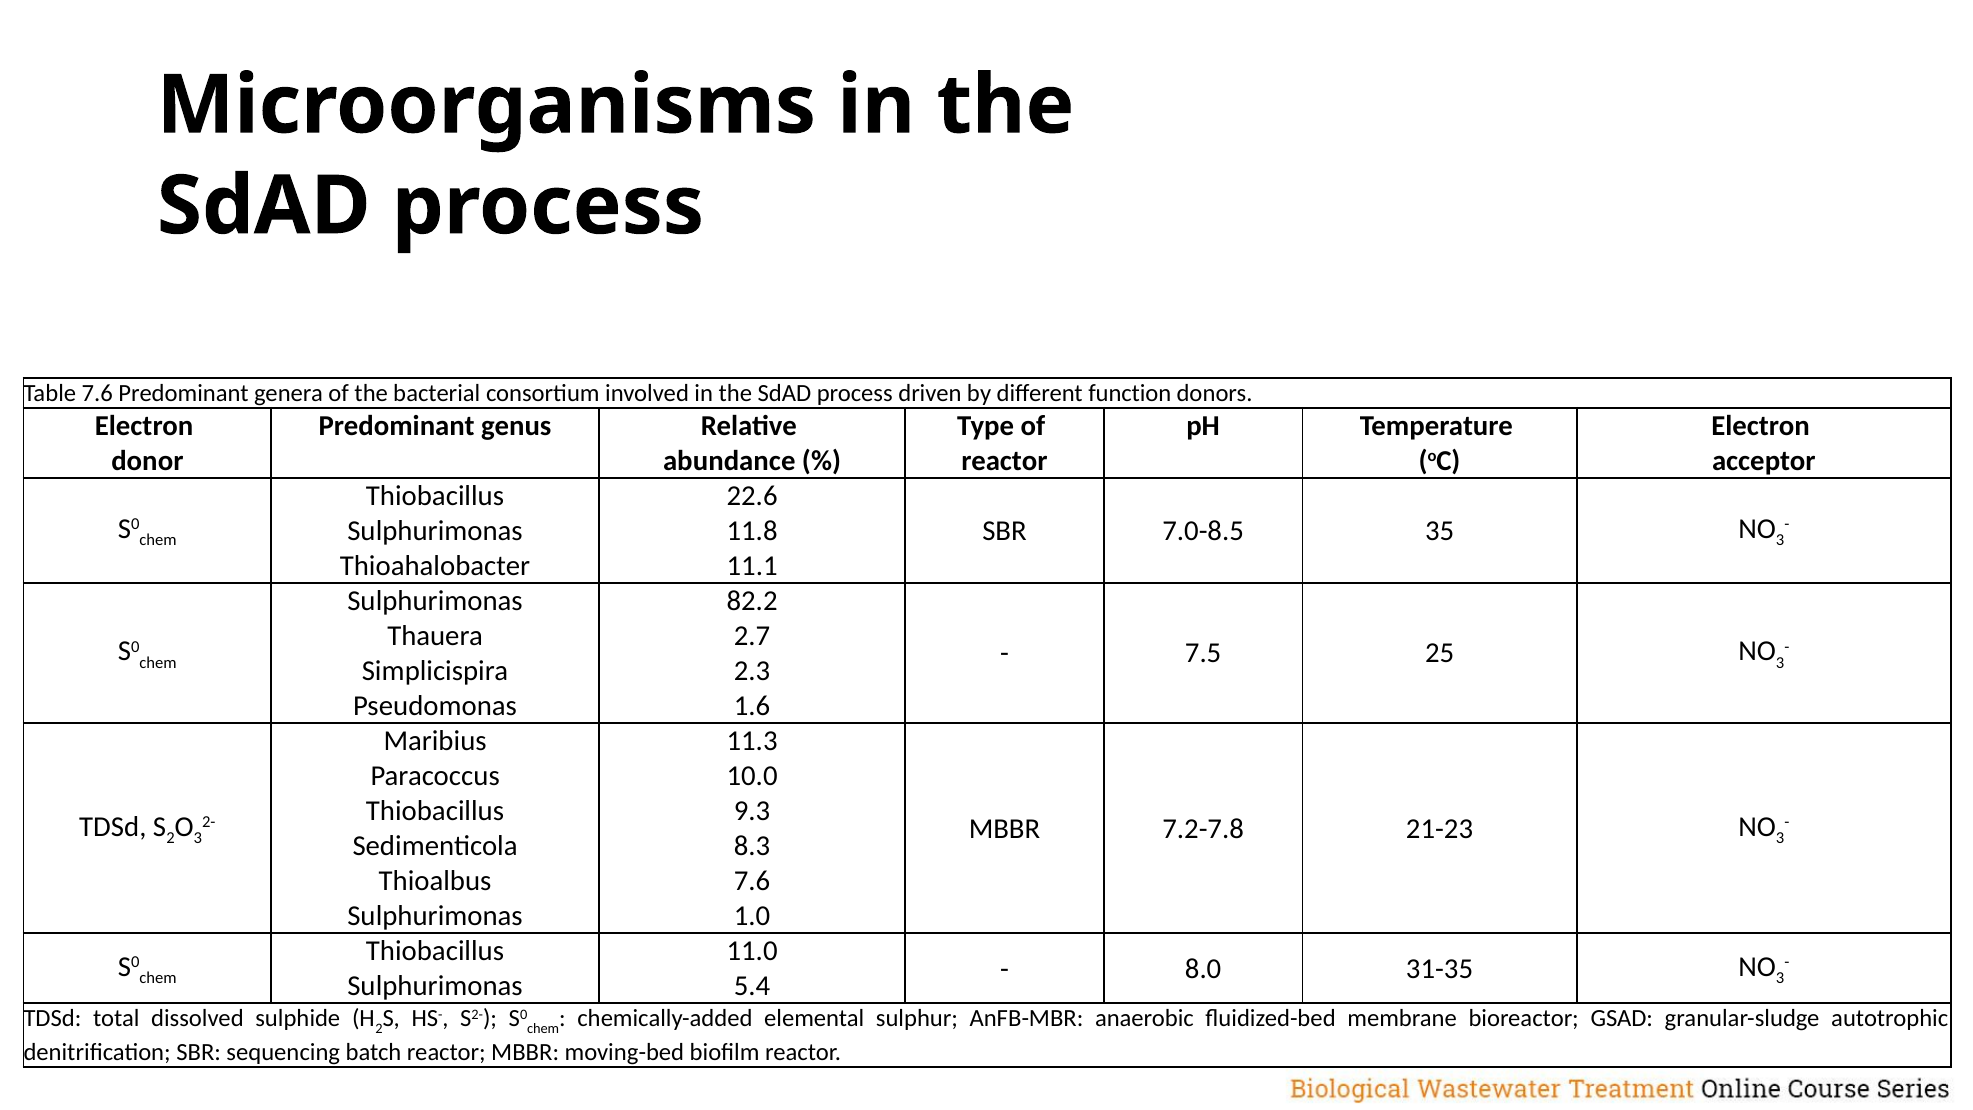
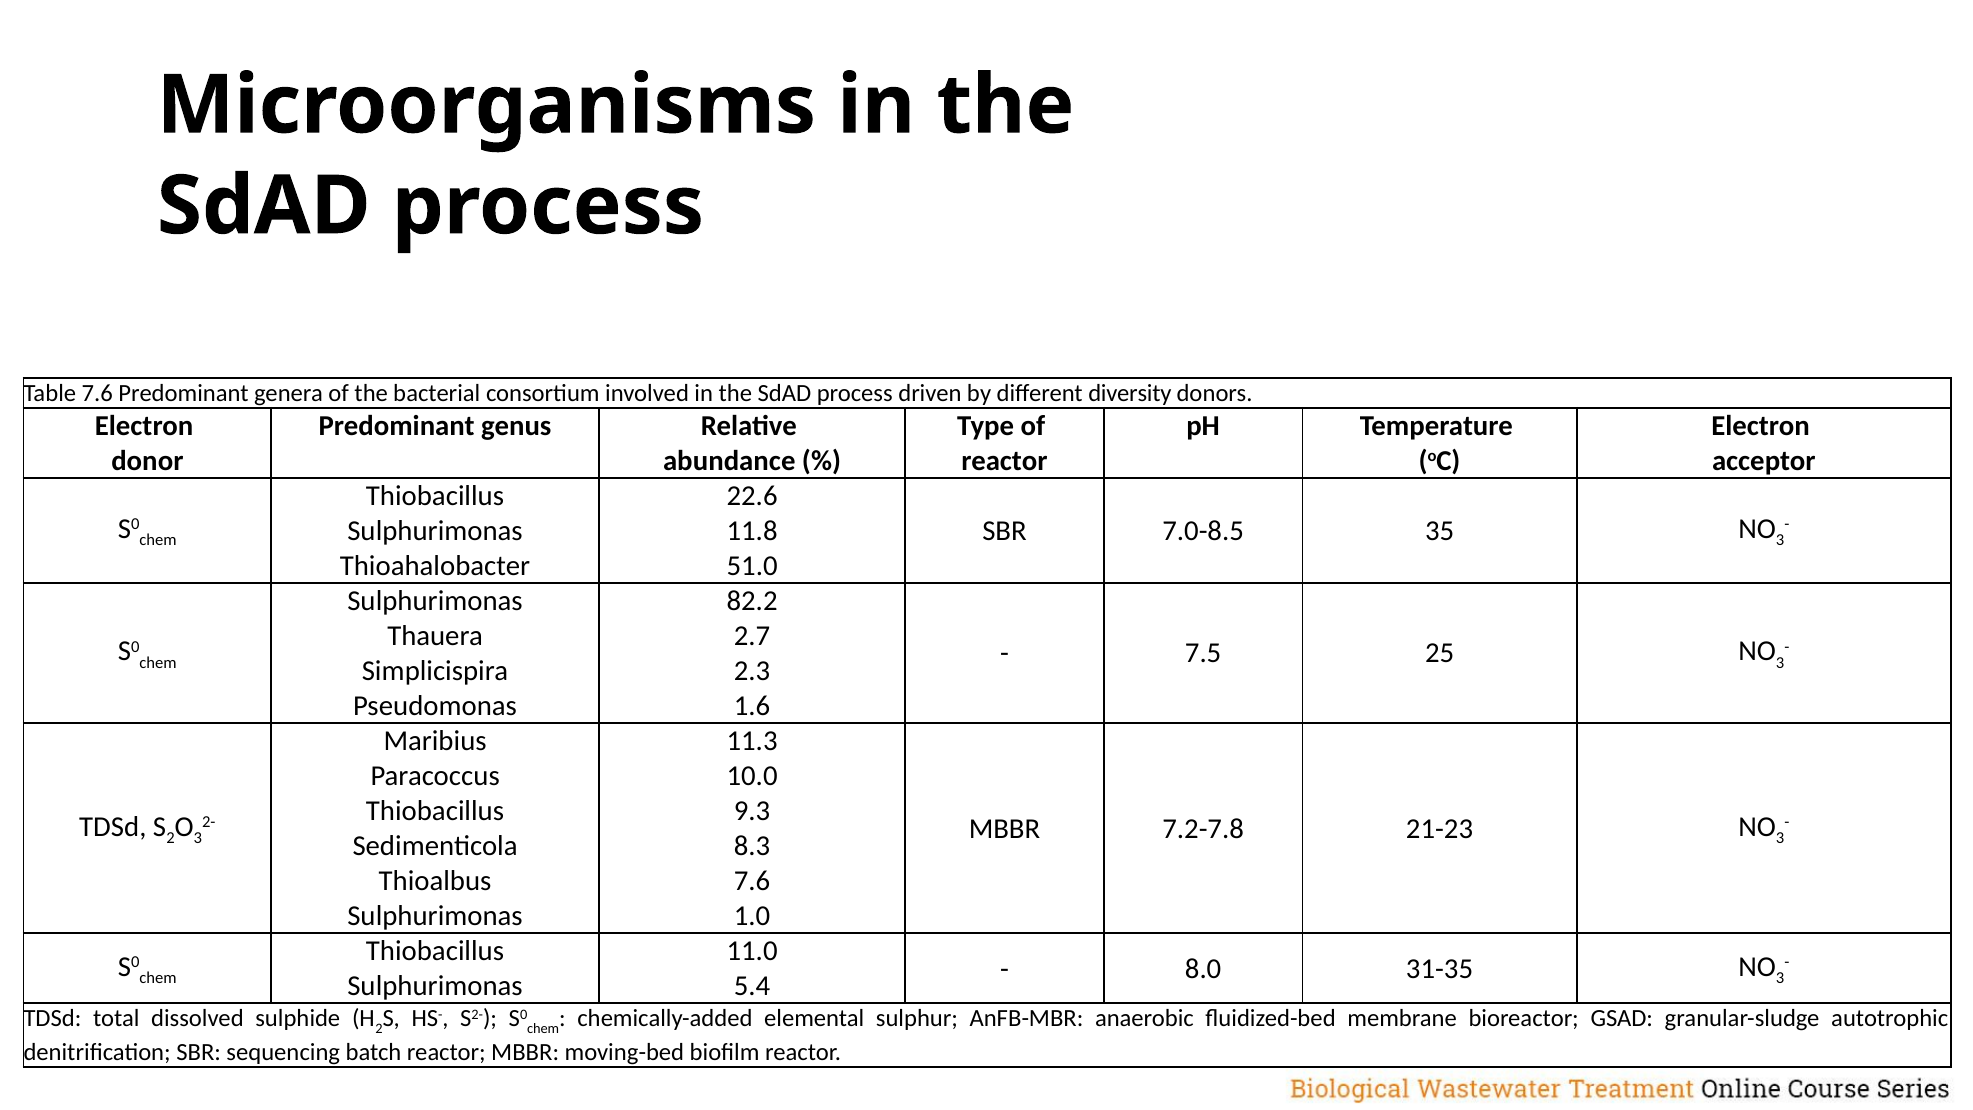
function: function -> diversity
11.1: 11.1 -> 51.0
